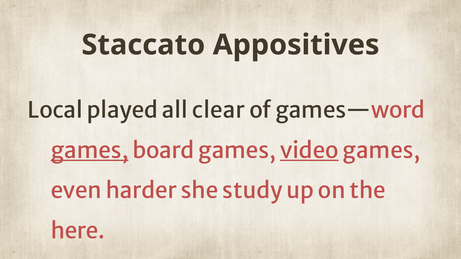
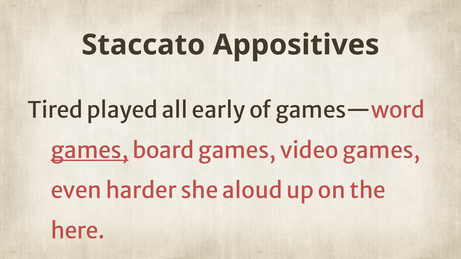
Local: Local -> Tired
clear: clear -> early
video underline: present -> none
study: study -> aloud
